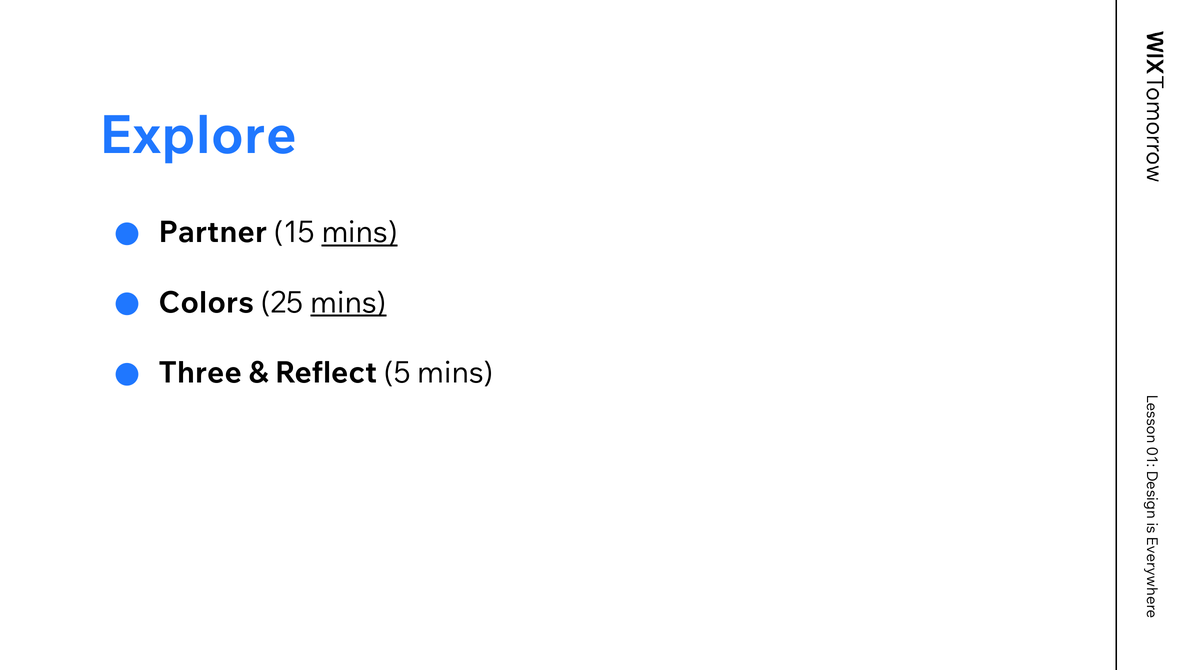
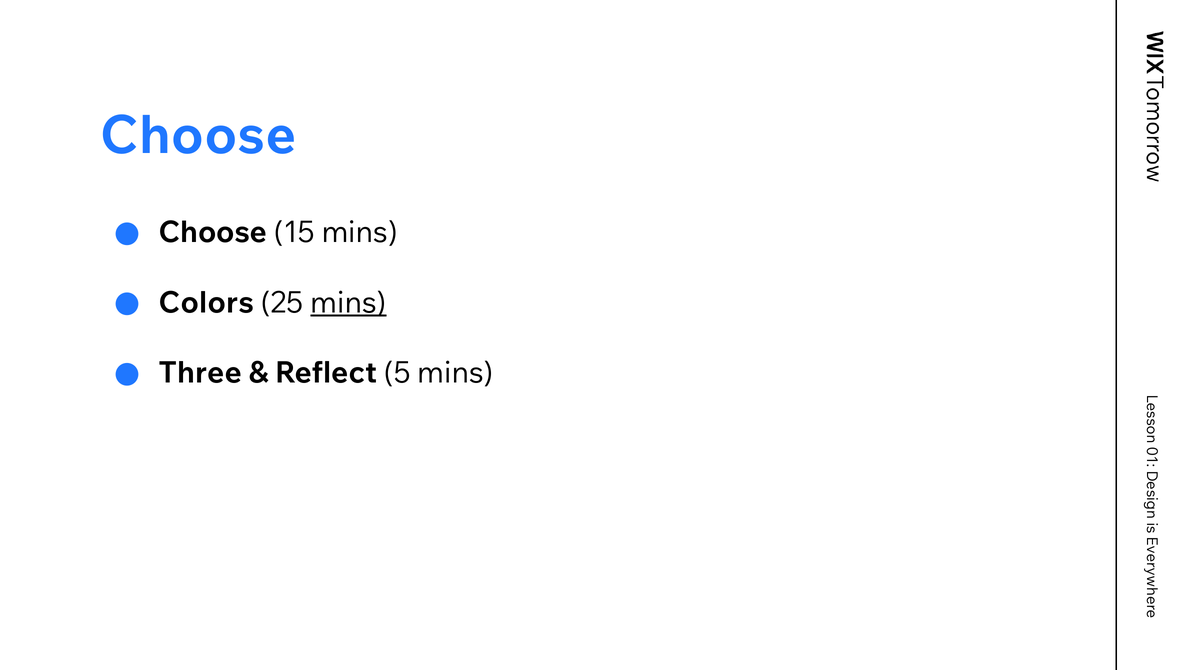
Explore at (198, 136): Explore -> Choose
Partner at (213, 233): Partner -> Choose
mins at (360, 233) underline: present -> none
